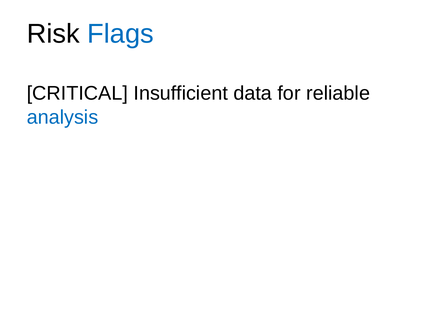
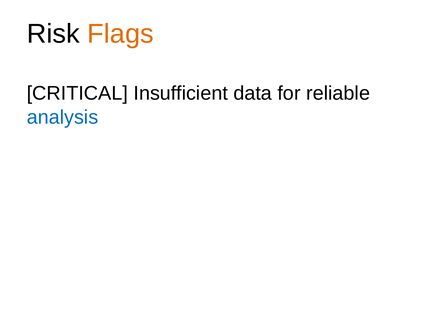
Flags colour: blue -> orange
